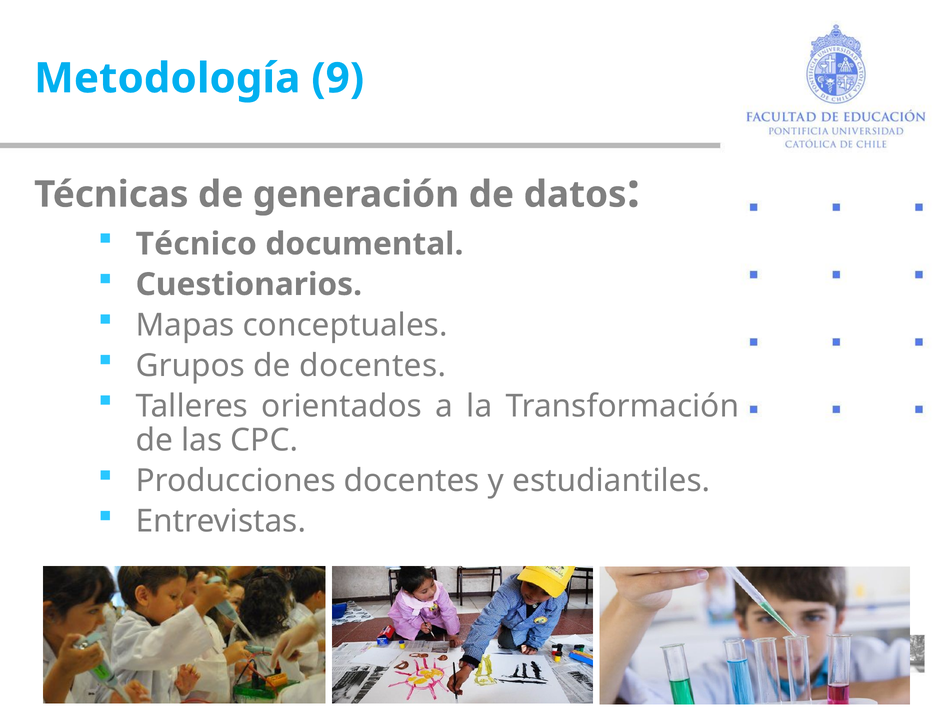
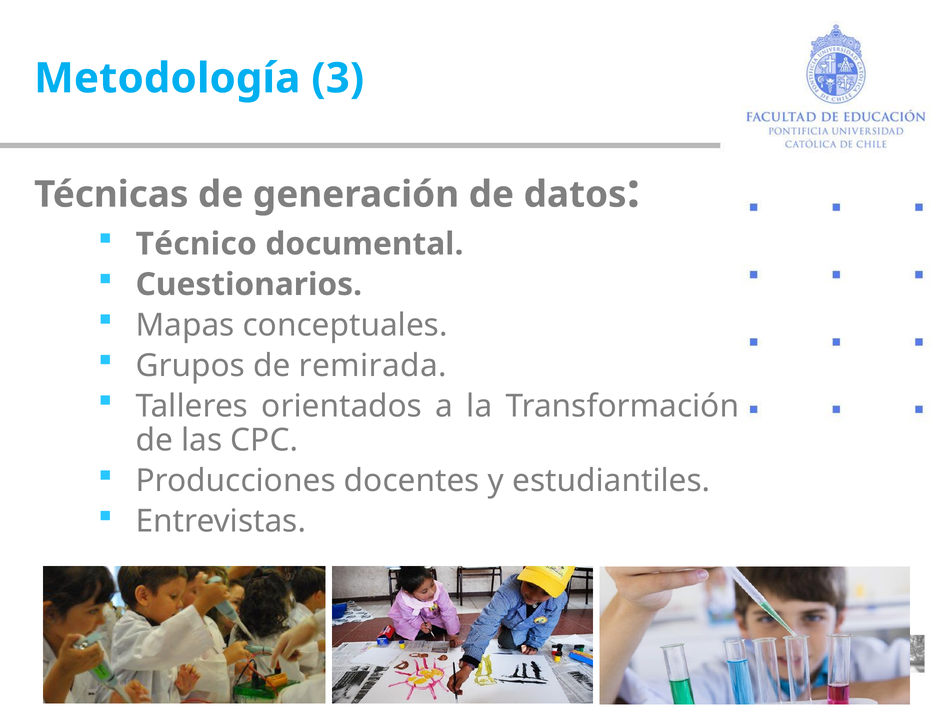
9: 9 -> 3
de docentes: docentes -> remirada
